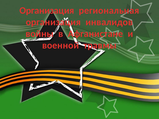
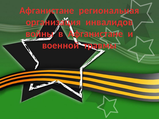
Организация at (47, 11): Организация -> Афганистане
